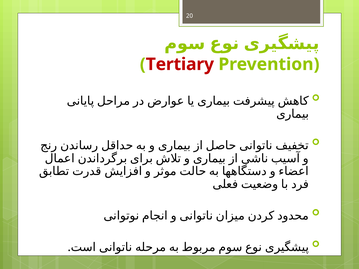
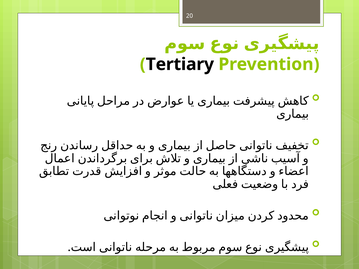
Tertiary colour: red -> black
